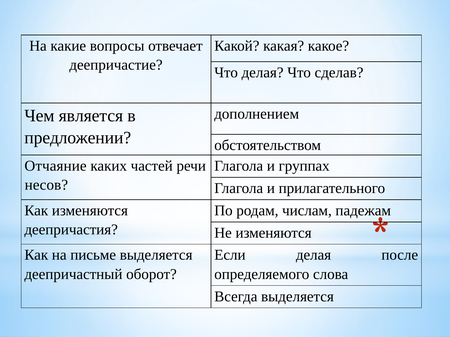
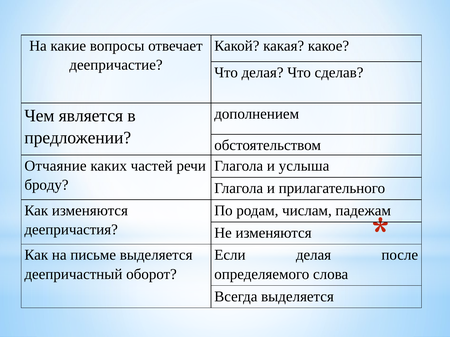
группах: группах -> услыша
несов: несов -> броду
